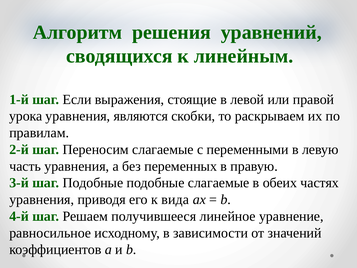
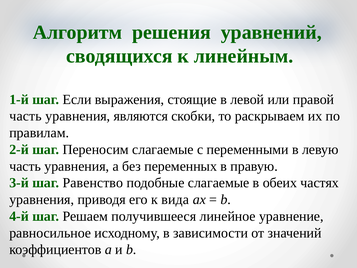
урока at (26, 116): урока -> часть
шаг Подобные: Подобные -> Равенство
